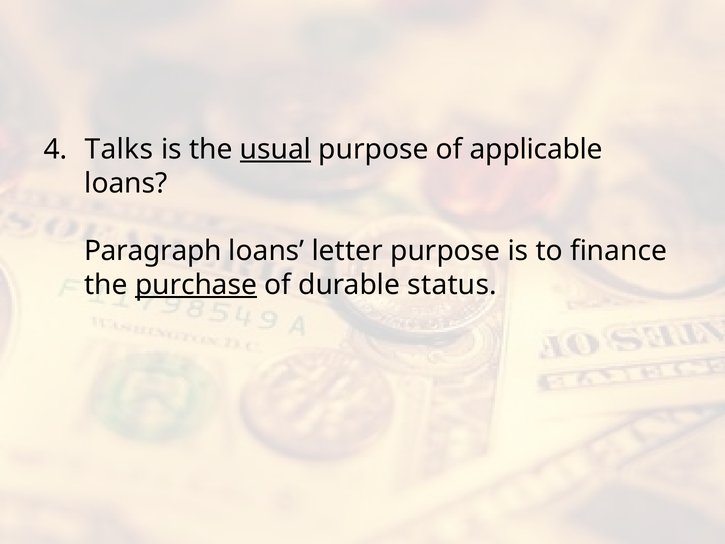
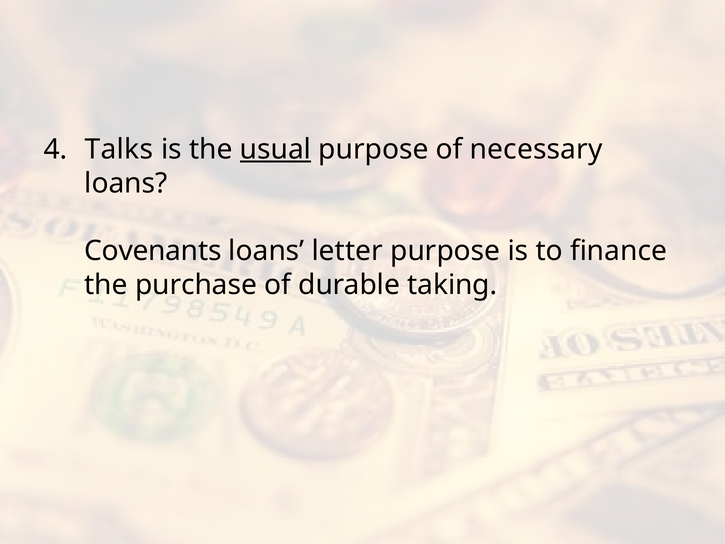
applicable: applicable -> necessary
Paragraph: Paragraph -> Covenants
purchase underline: present -> none
status: status -> taking
